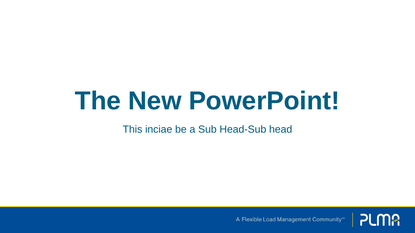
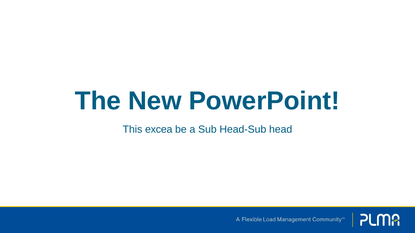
inciae: inciae -> excea
